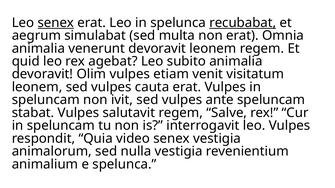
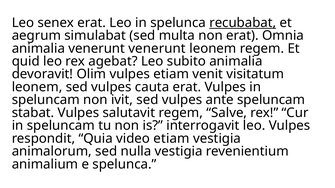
senex at (56, 23) underline: present -> none
venerunt devoravit: devoravit -> venerunt
video senex: senex -> etiam
